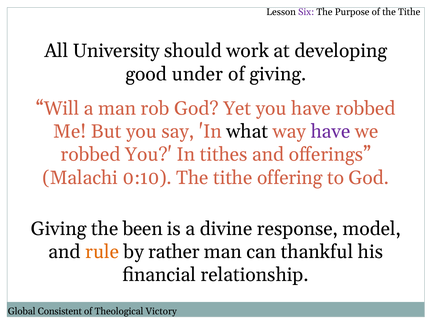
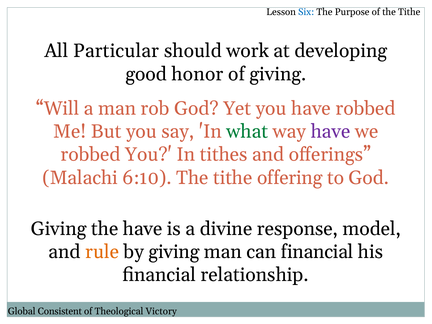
Six colour: purple -> blue
University: University -> Particular
under: under -> honor
what colour: black -> green
0:10: 0:10 -> 6:10
the been: been -> have
by rather: rather -> giving
can thankful: thankful -> financial
